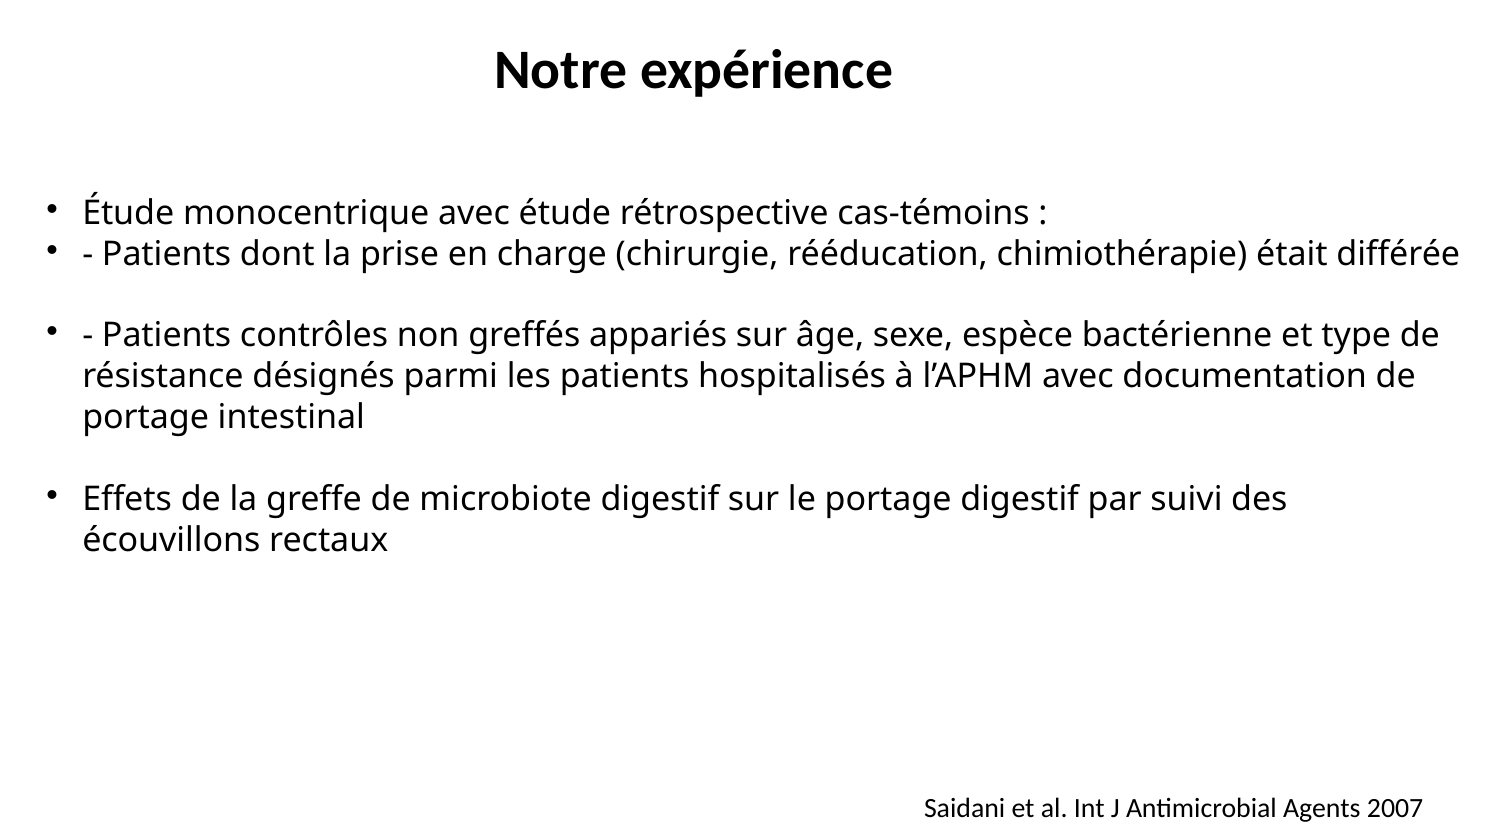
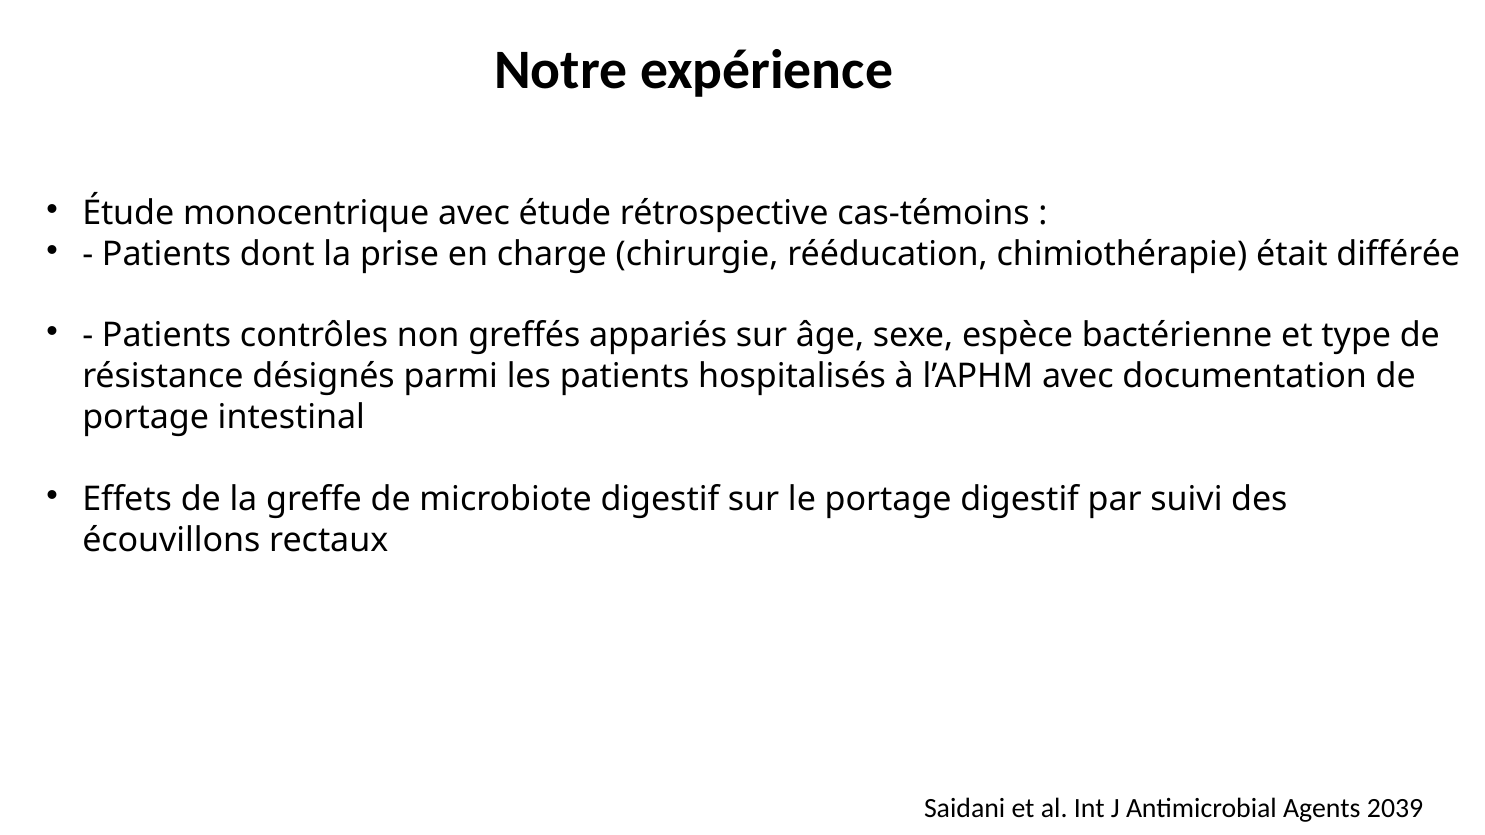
2007: 2007 -> 2039
